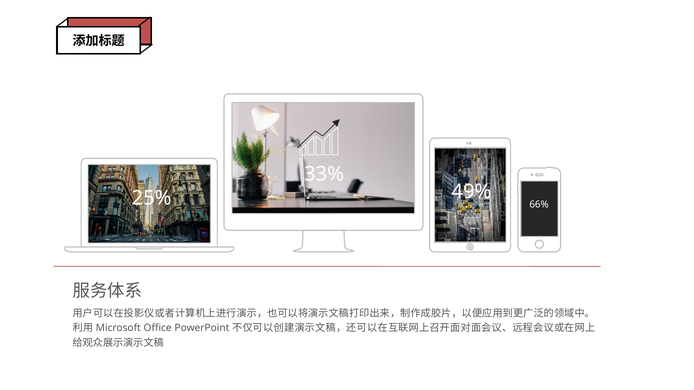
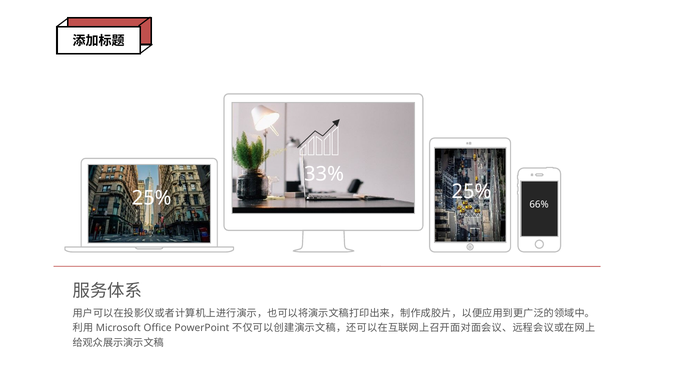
25% 49%: 49% -> 25%
